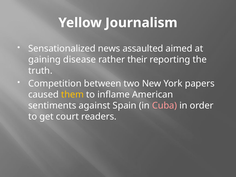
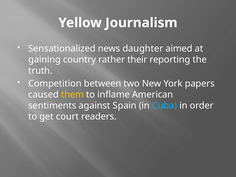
assaulted: assaulted -> daughter
disease: disease -> country
Cuba colour: pink -> light blue
